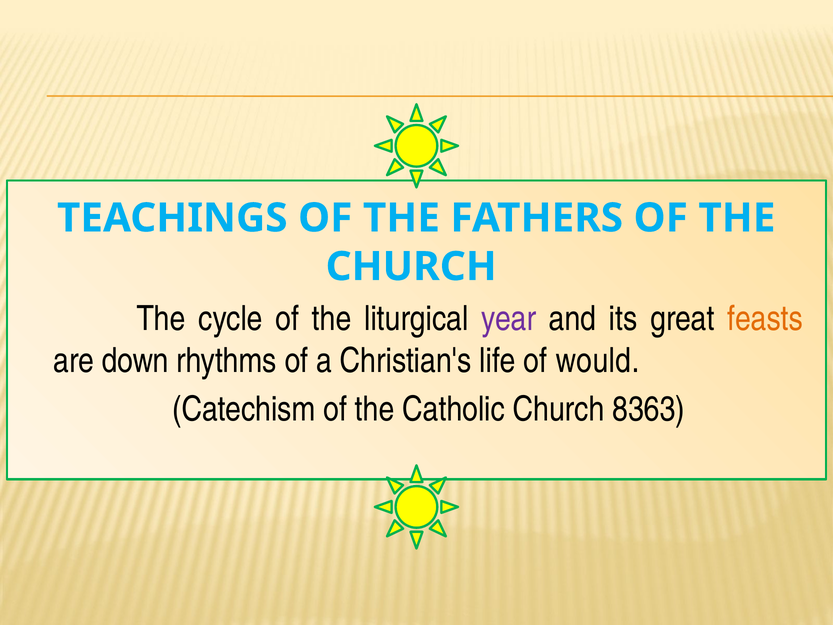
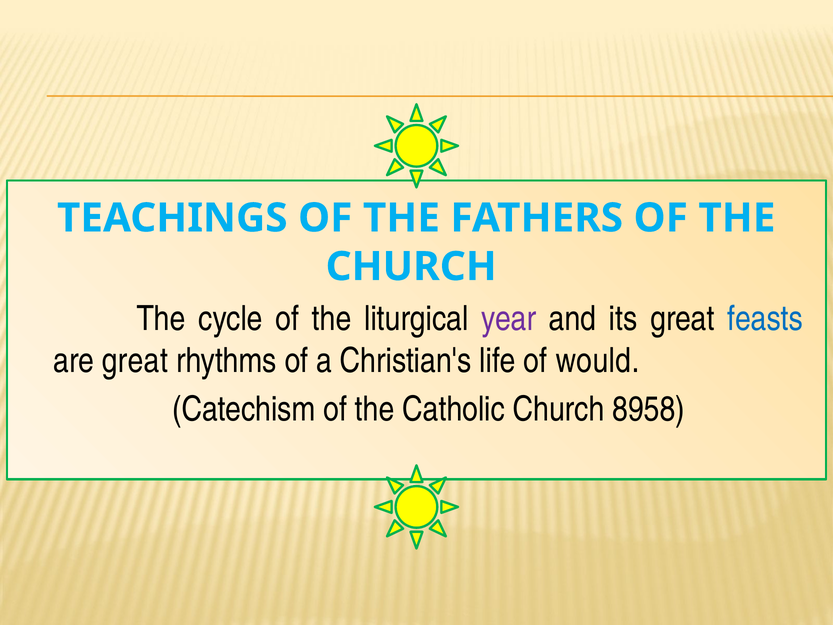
feasts colour: orange -> blue
are down: down -> great
8363: 8363 -> 8958
